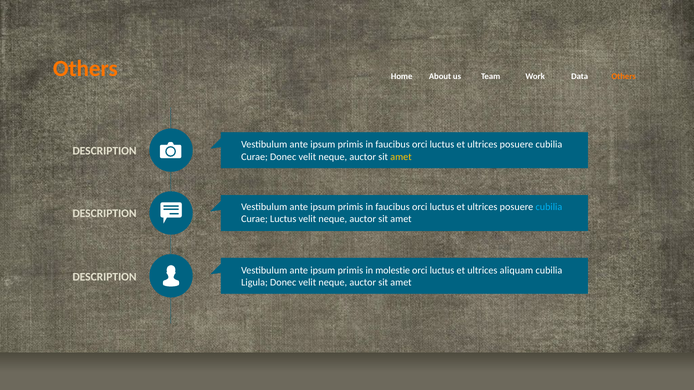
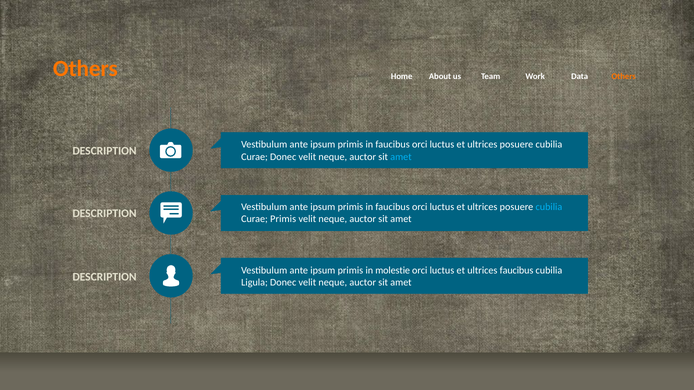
amet at (401, 157) colour: yellow -> light blue
Curae Luctus: Luctus -> Primis
ultrices aliquam: aliquam -> faucibus
